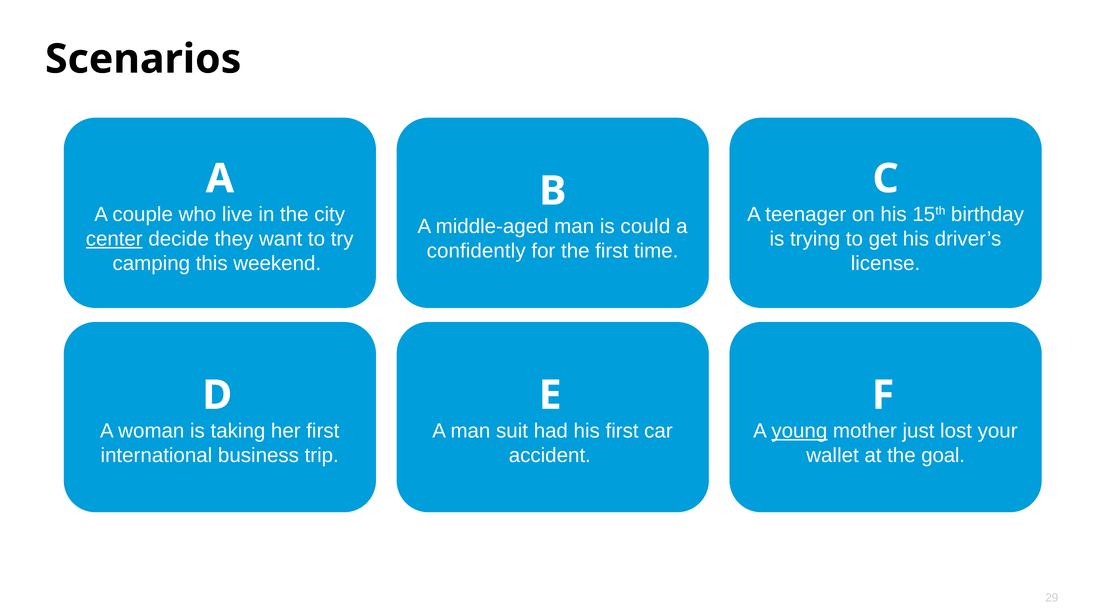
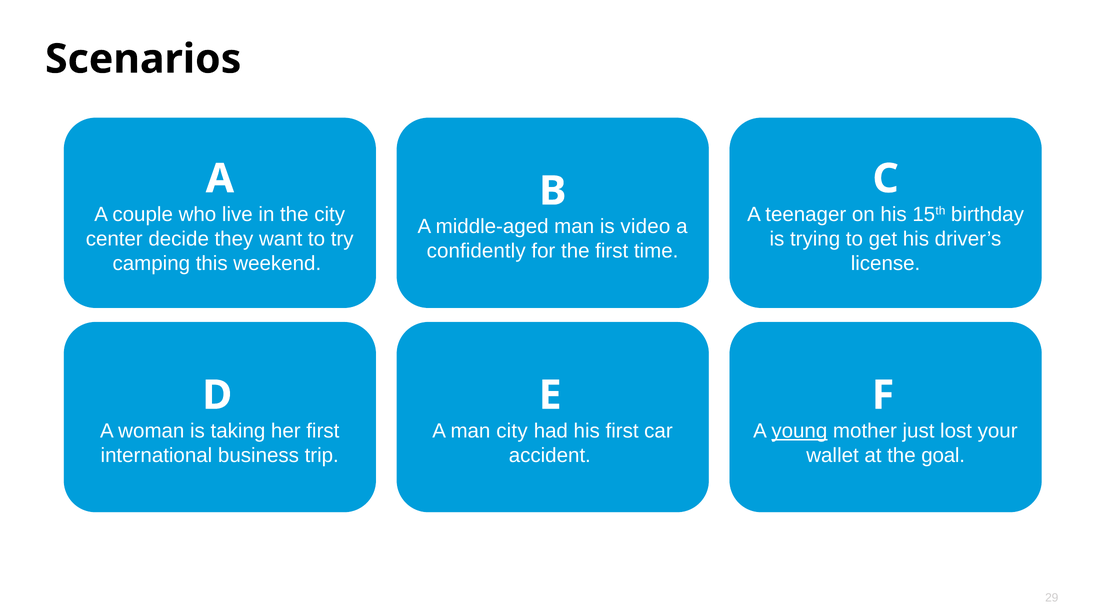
could: could -> video
center underline: present -> none
man suit: suit -> city
